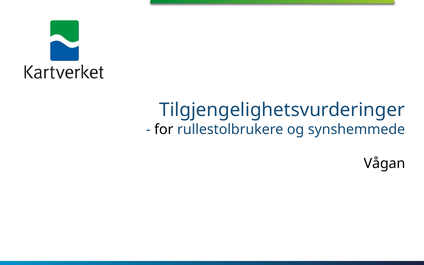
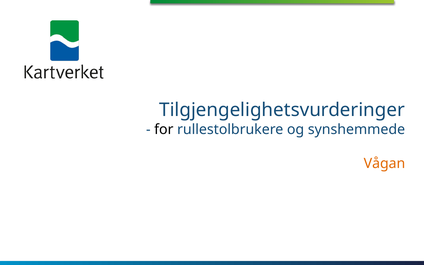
Vågan colour: black -> orange
